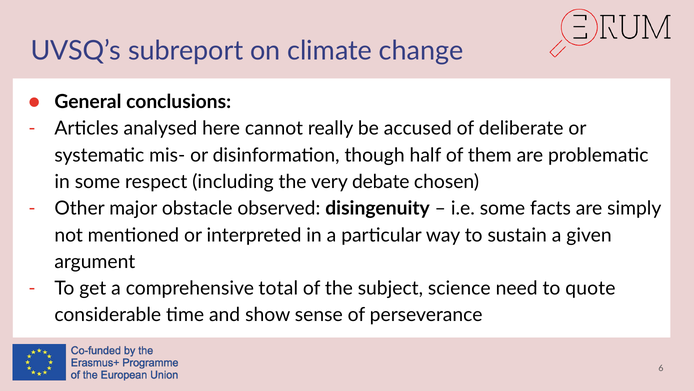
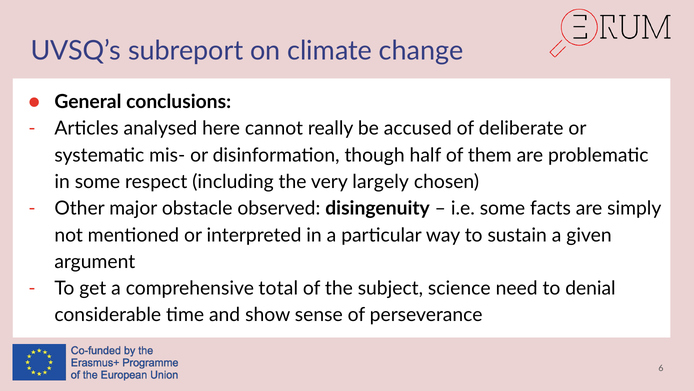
debate: debate -> largely
quote: quote -> denial
